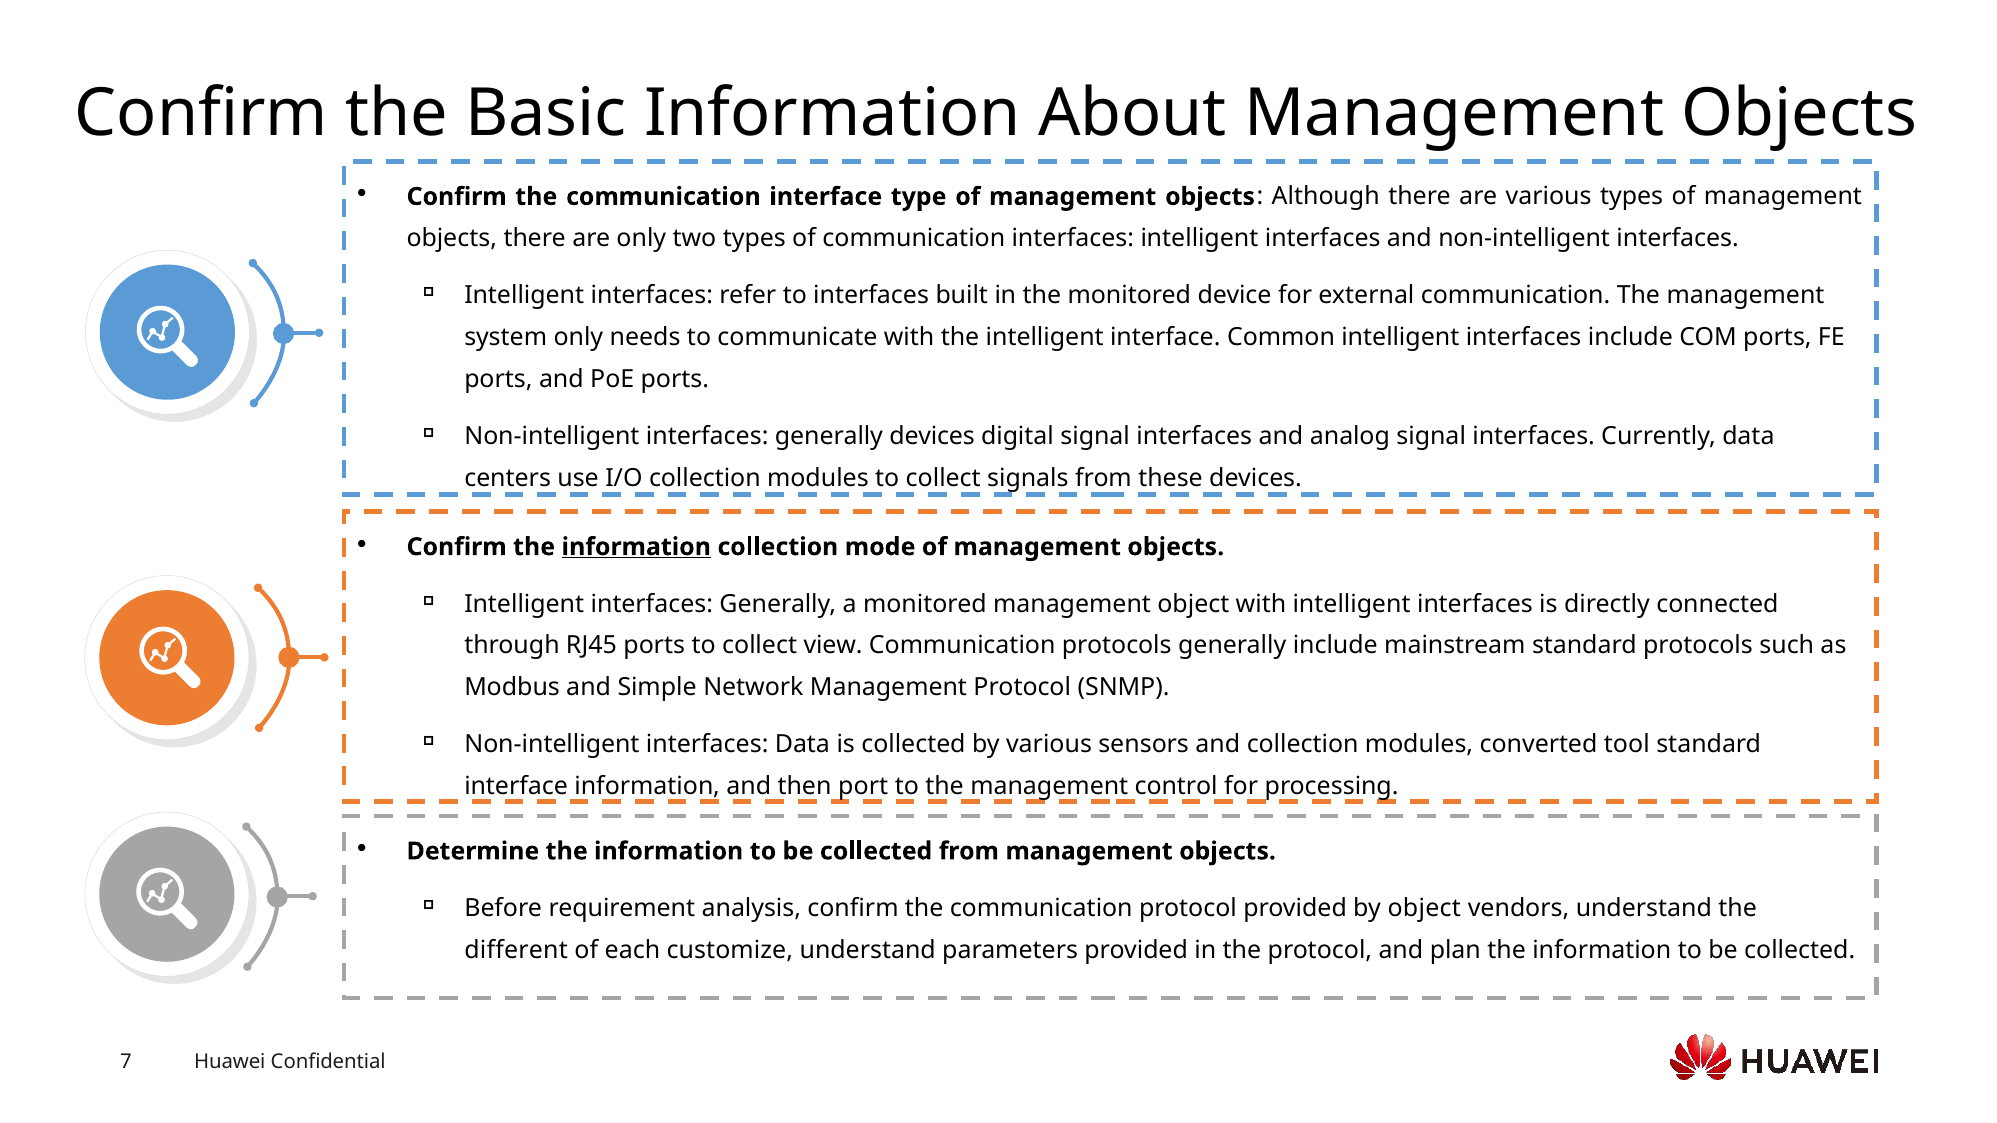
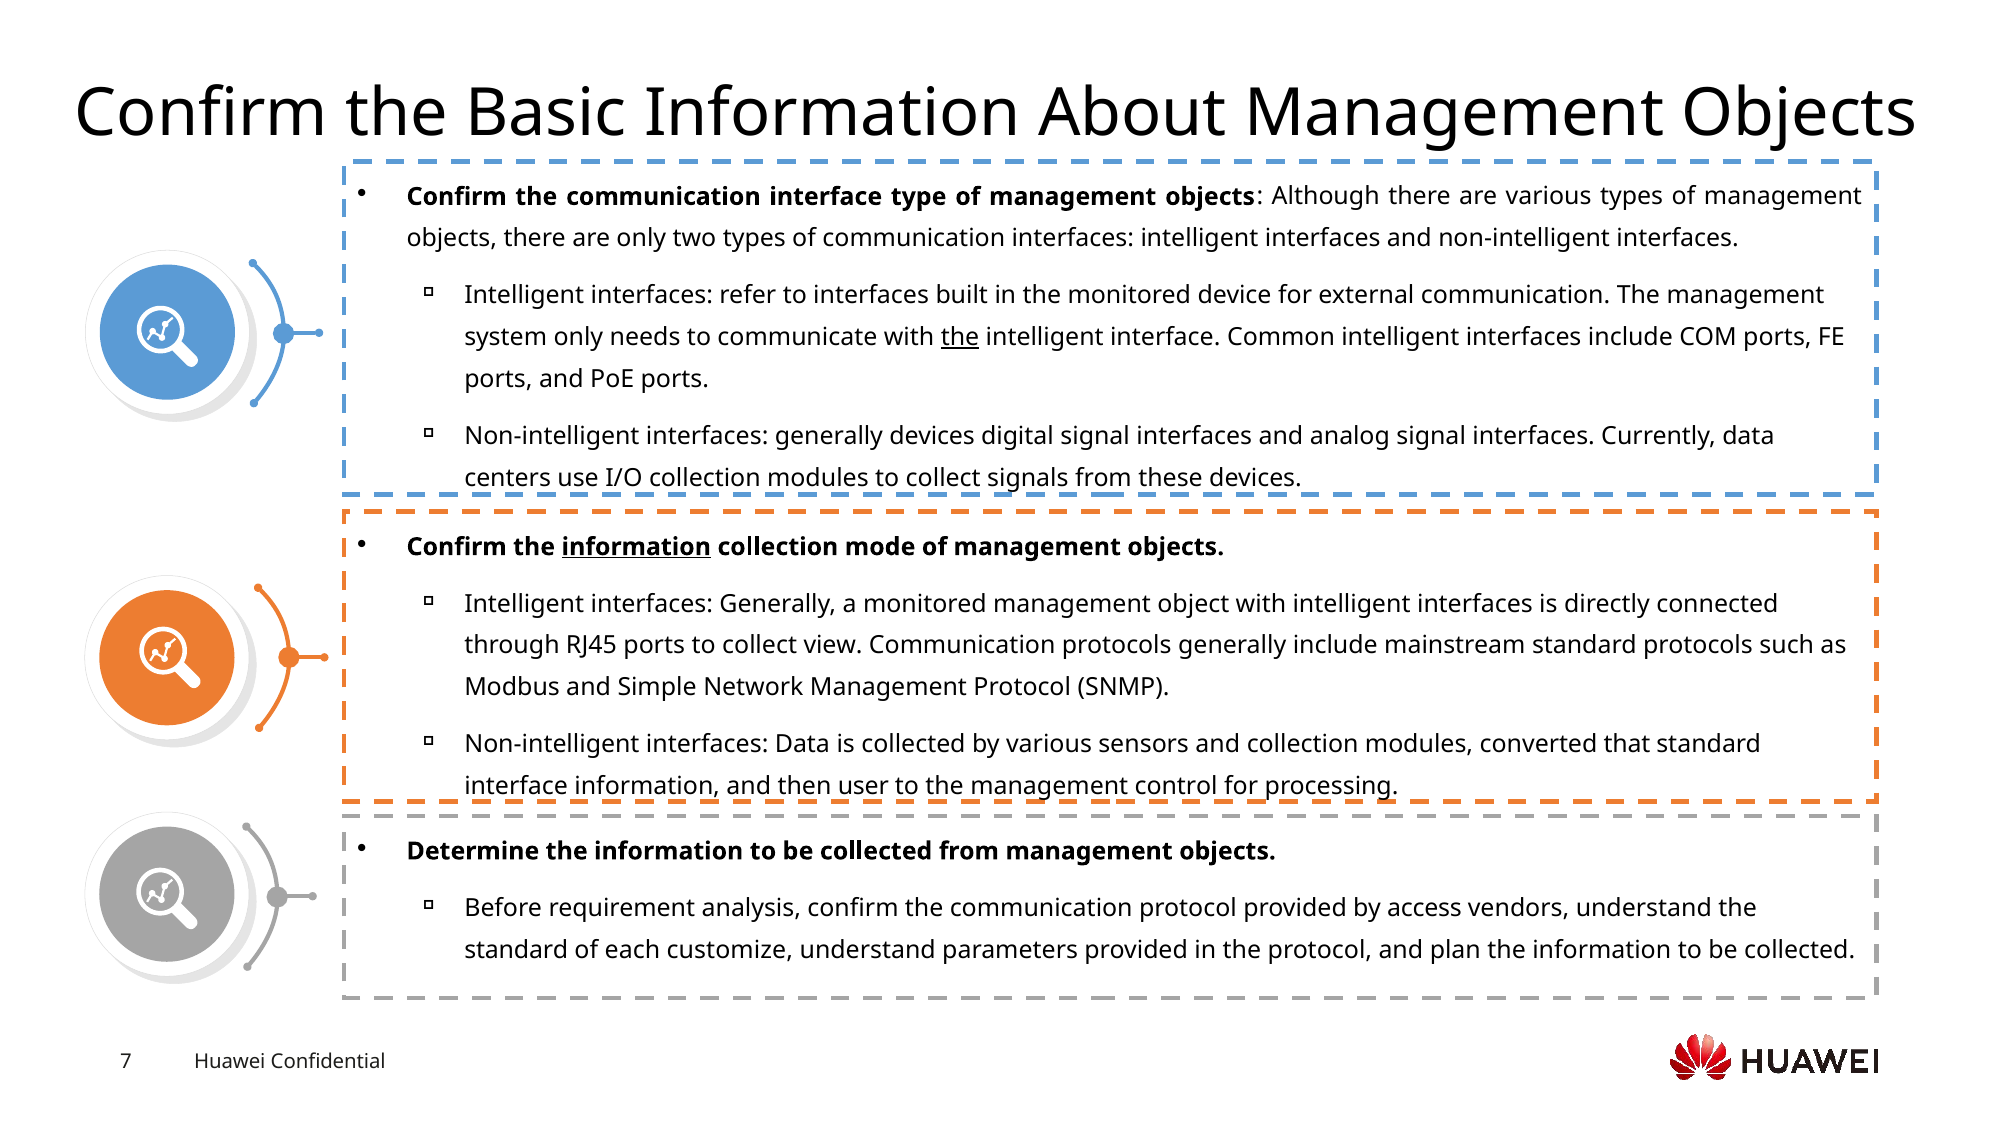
the at (960, 337) underline: none -> present
tool: tool -> that
port: port -> user
by object: object -> access
different at (516, 950): different -> standard
